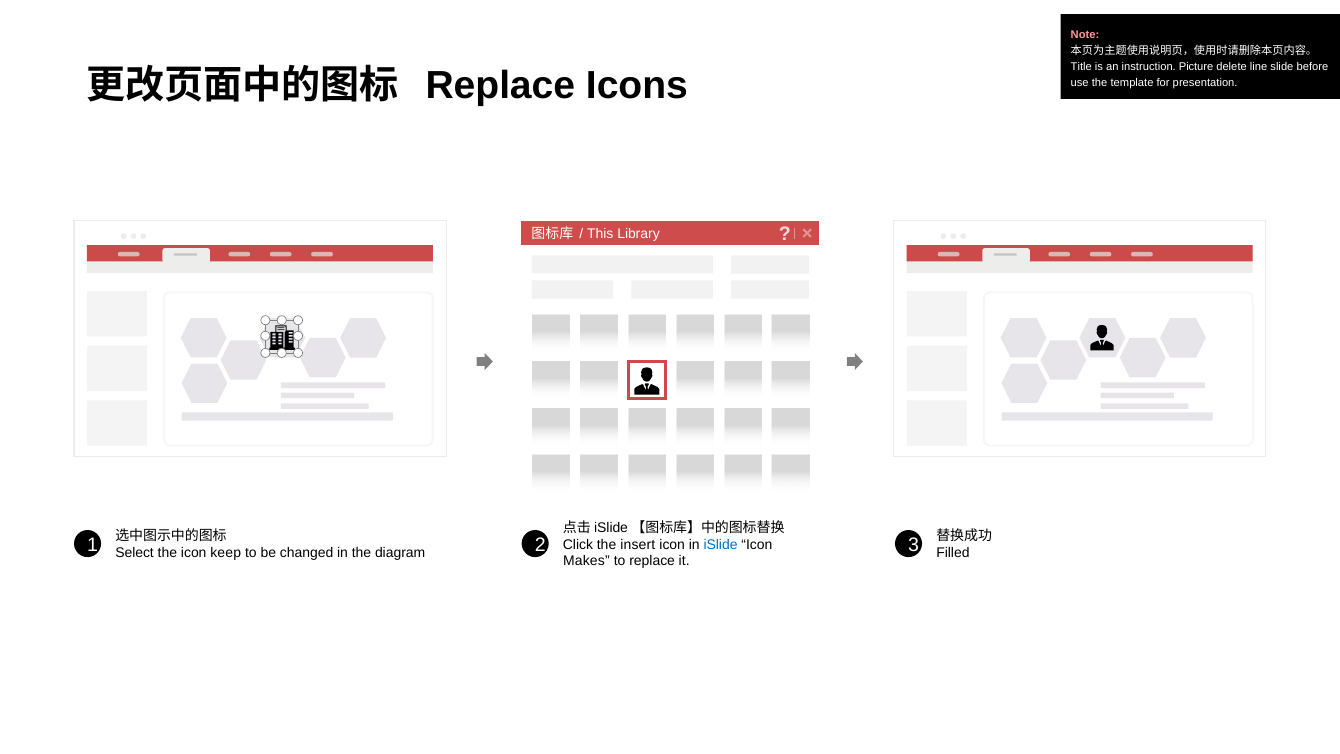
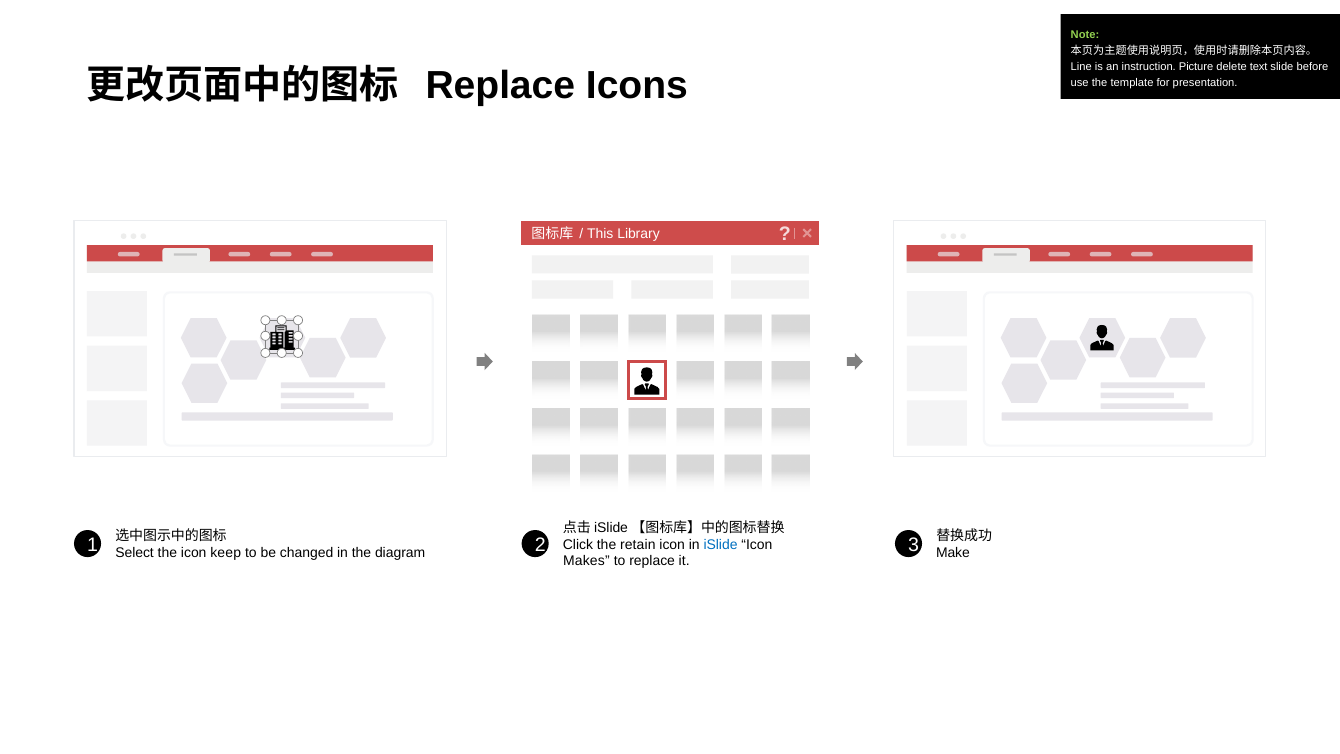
Note colour: pink -> light green
Title: Title -> Line
line: line -> text
insert: insert -> retain
Filled: Filled -> Make
